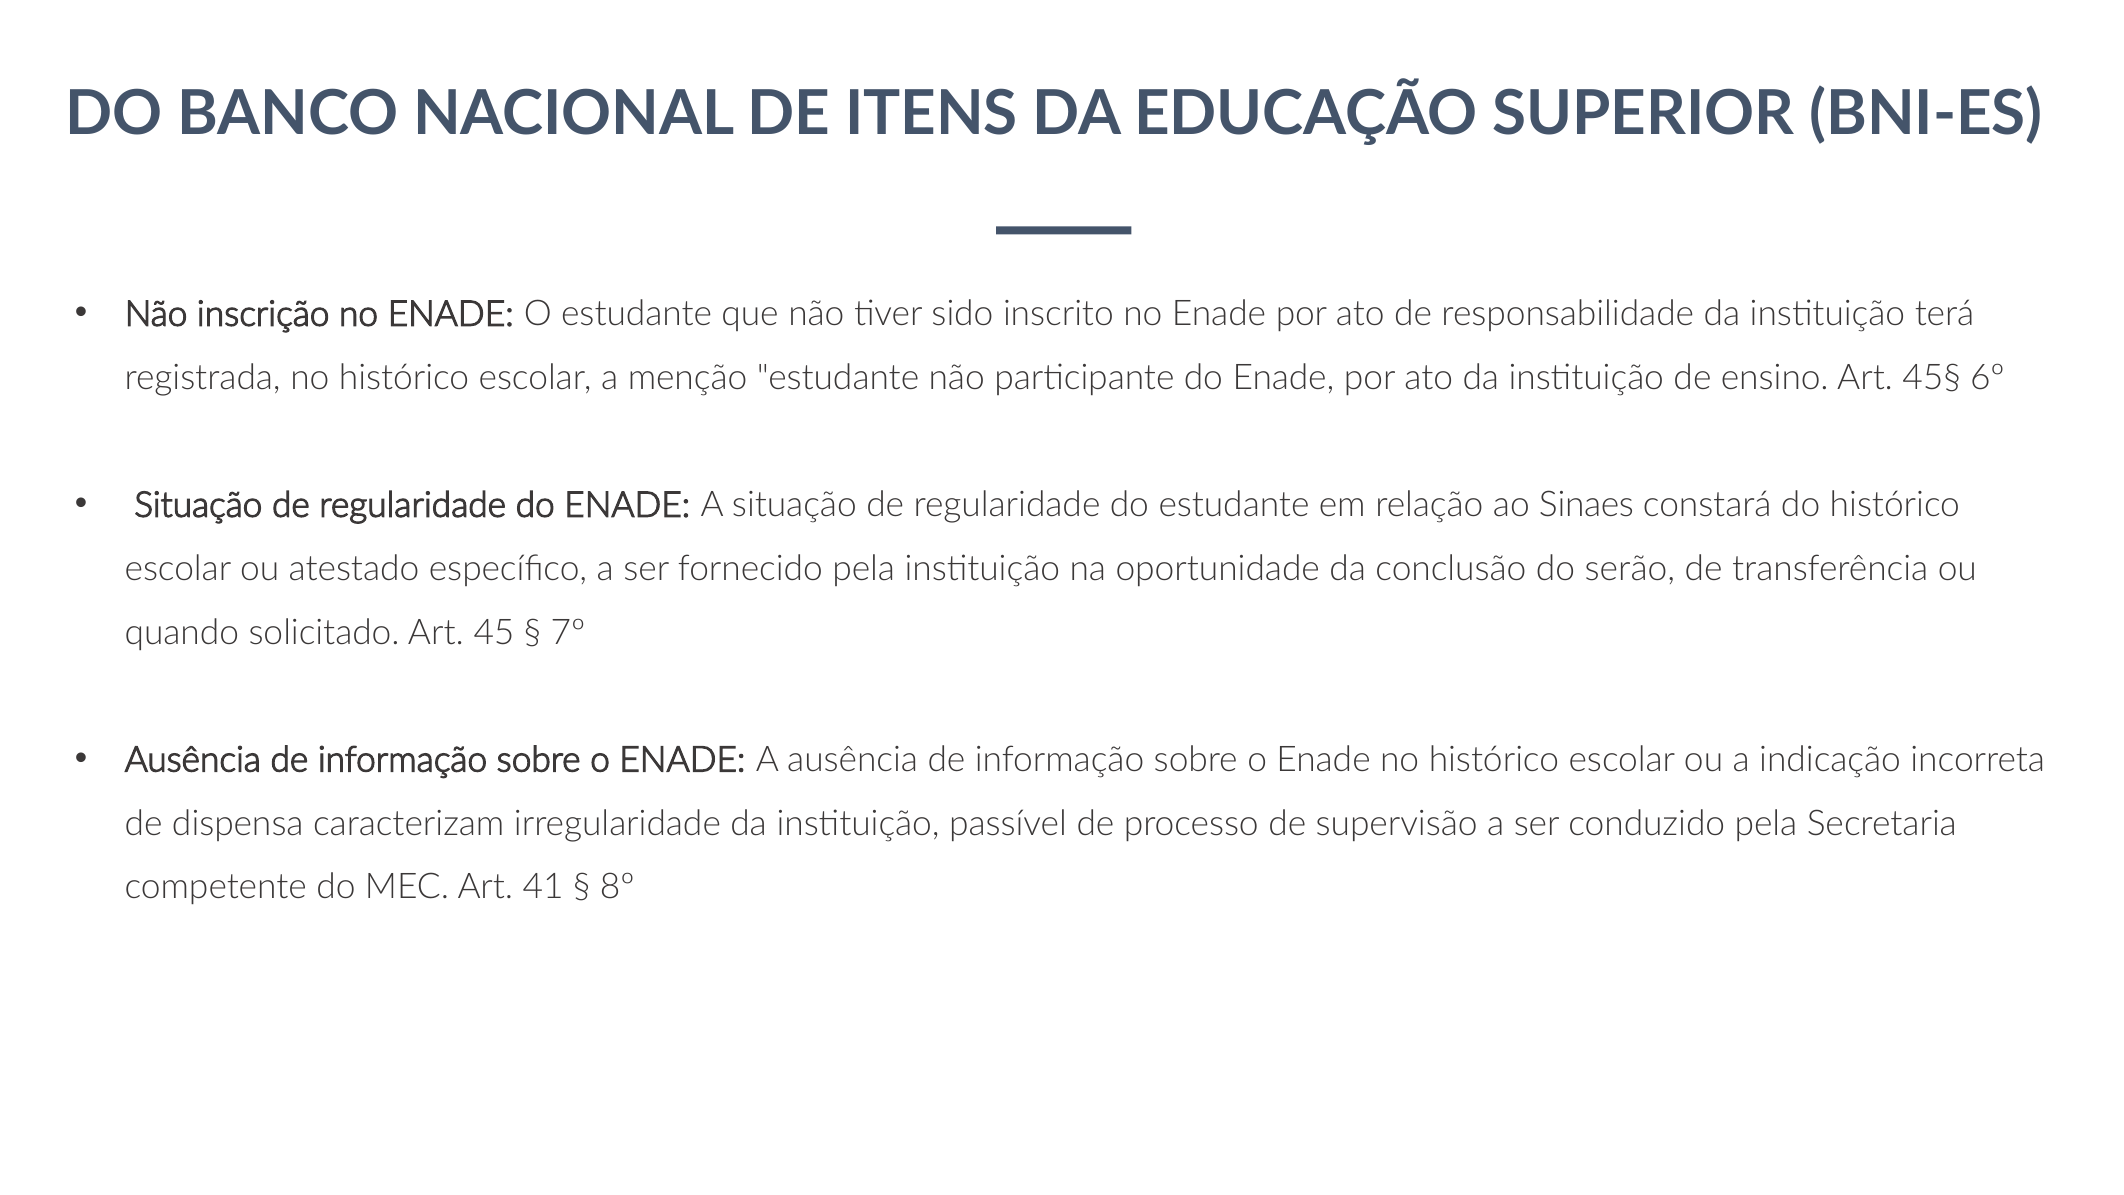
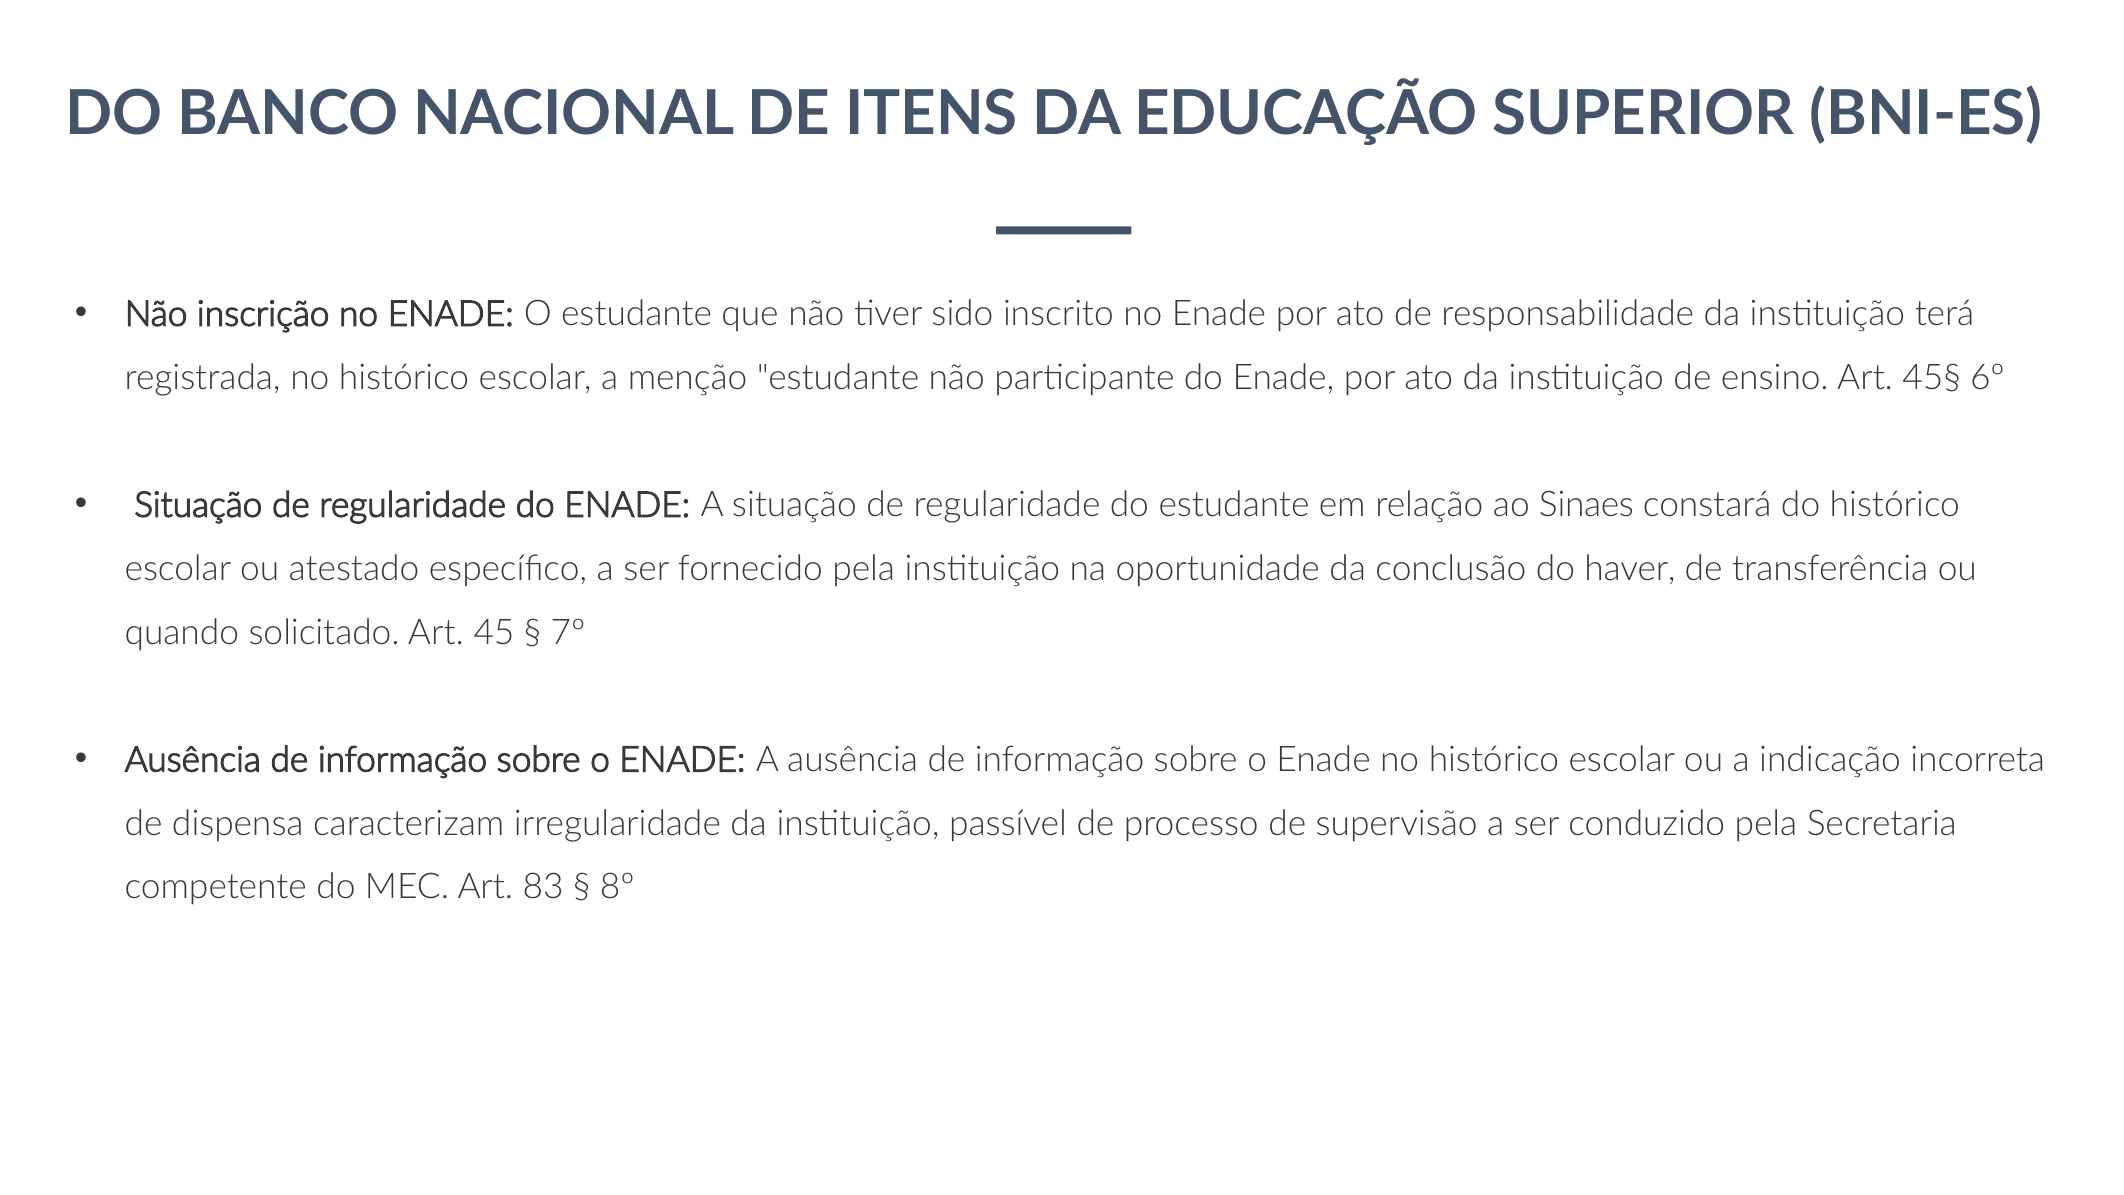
serão: serão -> haver
41: 41 -> 83
